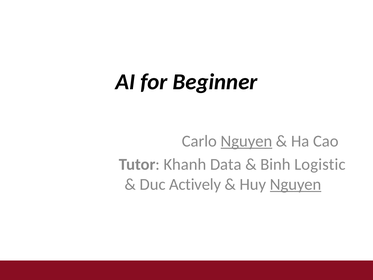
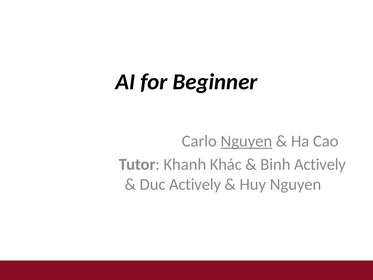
Data: Data -> Khác
Binh Logistic: Logistic -> Actively
Nguyen at (296, 184) underline: present -> none
